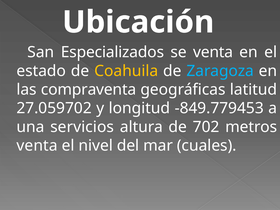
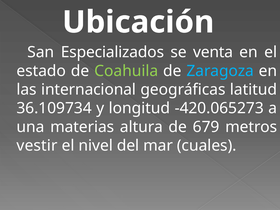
Coahuila colour: yellow -> light green
compraventa: compraventa -> internacional
27.059702: 27.059702 -> 36.109734
-849.779453: -849.779453 -> -420.065273
servicios: servicios -> materias
702: 702 -> 679
venta at (37, 146): venta -> vestir
